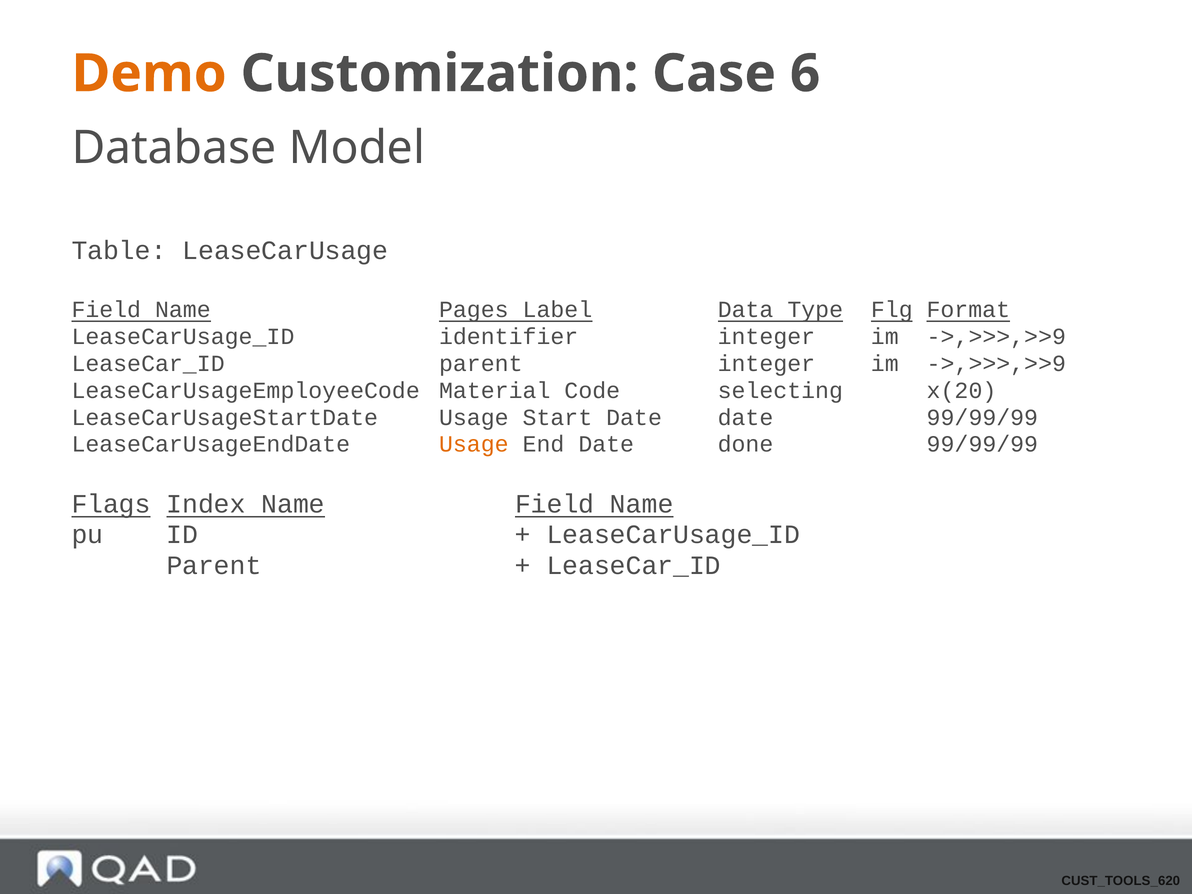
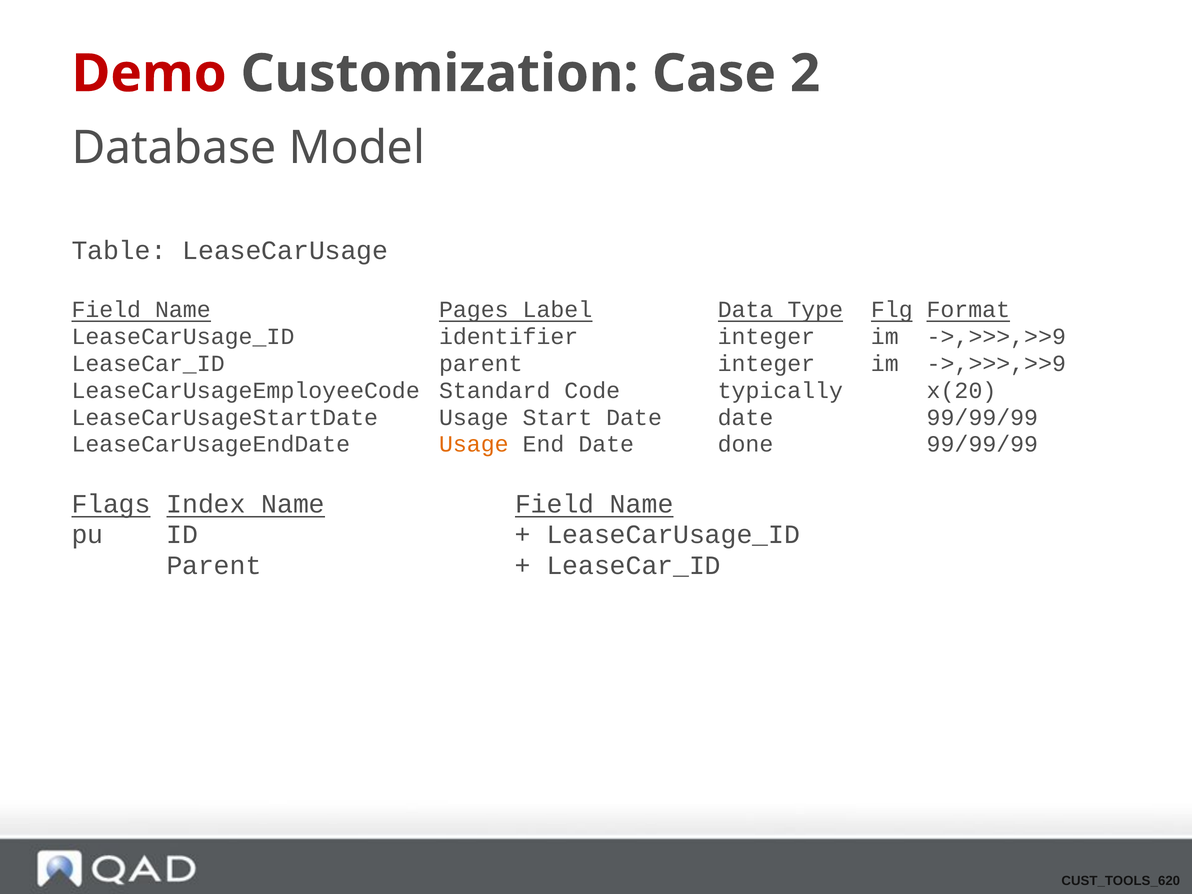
Demo colour: orange -> red
6: 6 -> 2
Material: Material -> Standard
selecting: selecting -> typically
